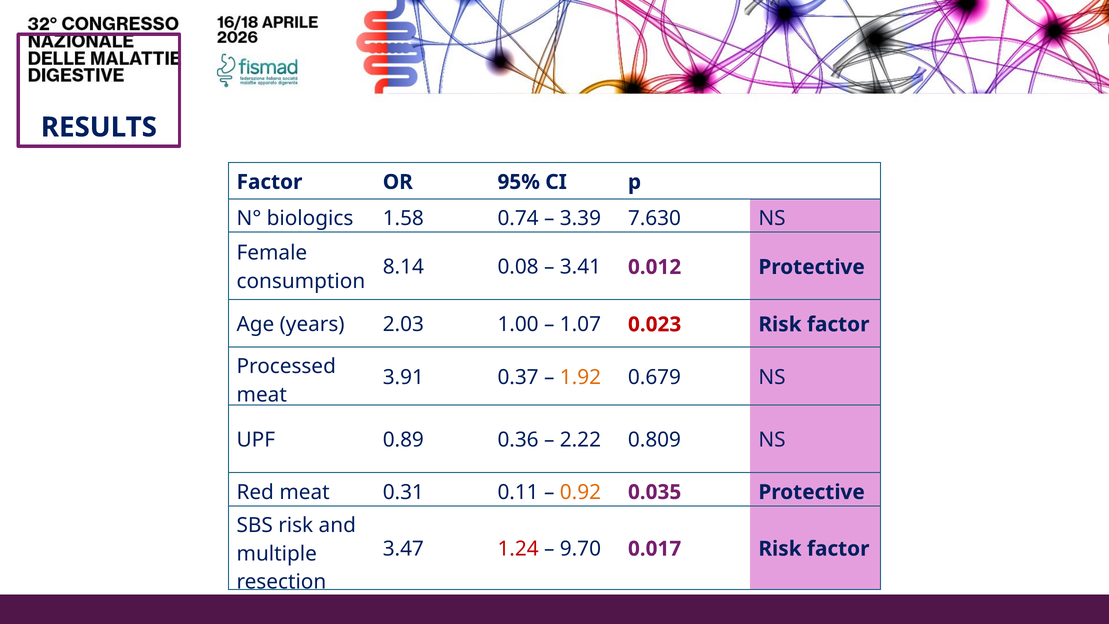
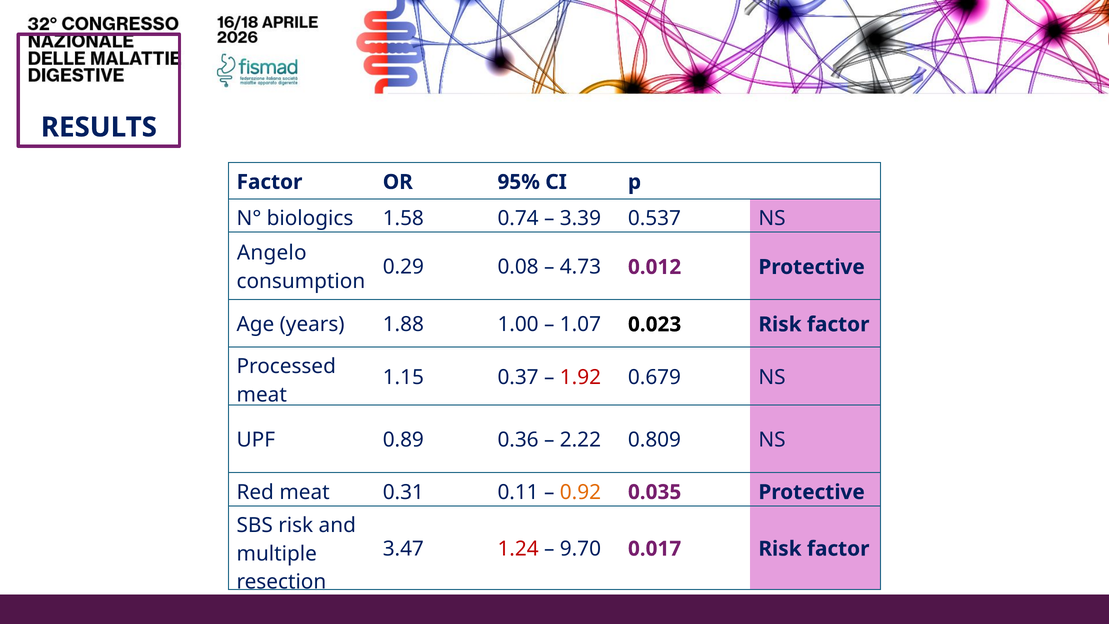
7.630: 7.630 -> 0.537
Female: Female -> Angelo
8.14: 8.14 -> 0.29
3.41: 3.41 -> 4.73
2.03: 2.03 -> 1.88
0.023 colour: red -> black
3.91: 3.91 -> 1.15
1.92 colour: orange -> red
